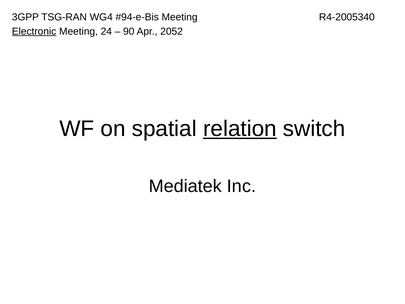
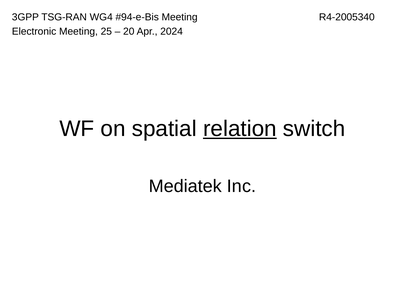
Electronic underline: present -> none
24: 24 -> 25
90: 90 -> 20
2052: 2052 -> 2024
